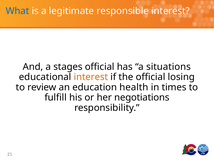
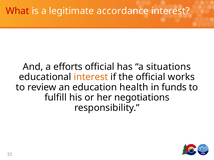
What colour: blue -> red
responsible: responsible -> accordance
stages: stages -> efforts
losing: losing -> works
times: times -> funds
